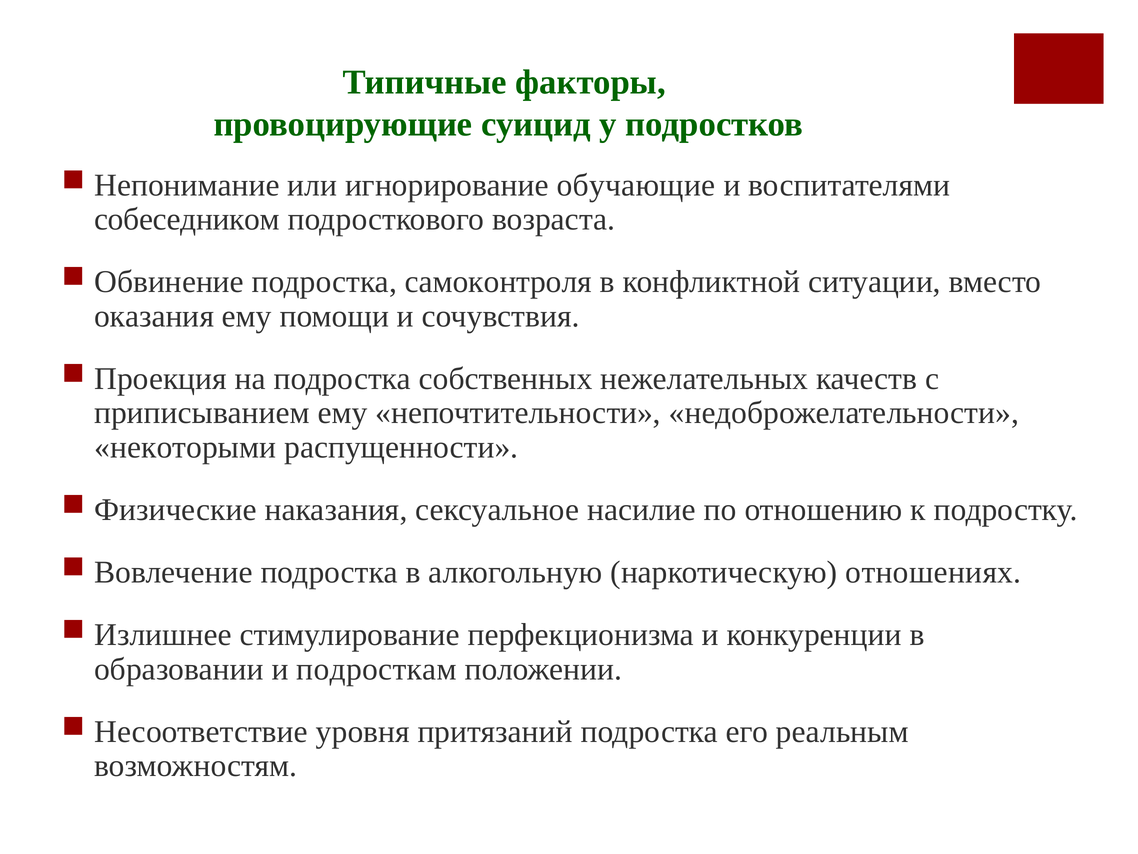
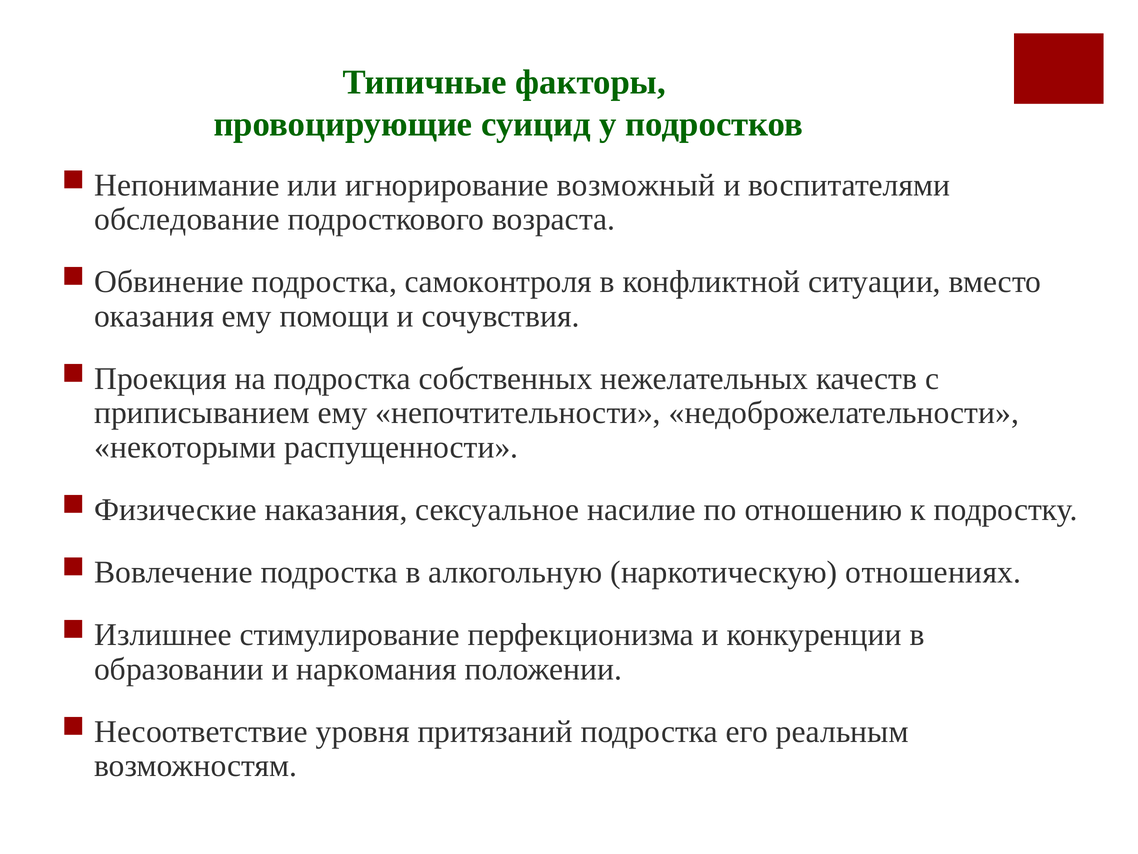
обучающие: обучающие -> возможный
собеседником: собеседником -> обследование
подросткам: подросткам -> наркомания
